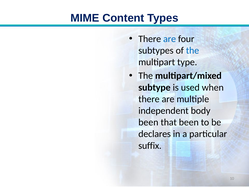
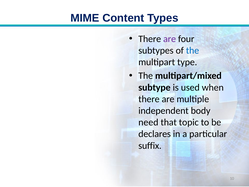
are at (170, 39) colour: blue -> purple
been at (148, 122): been -> need
that been: been -> topic
